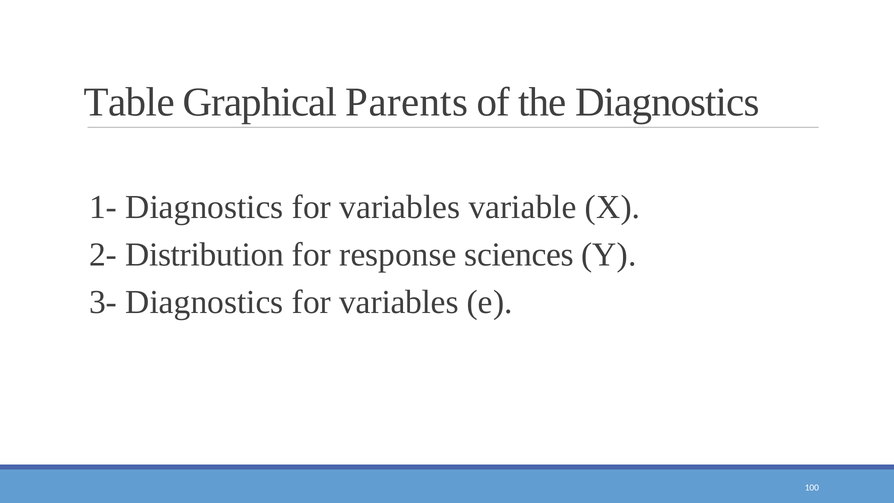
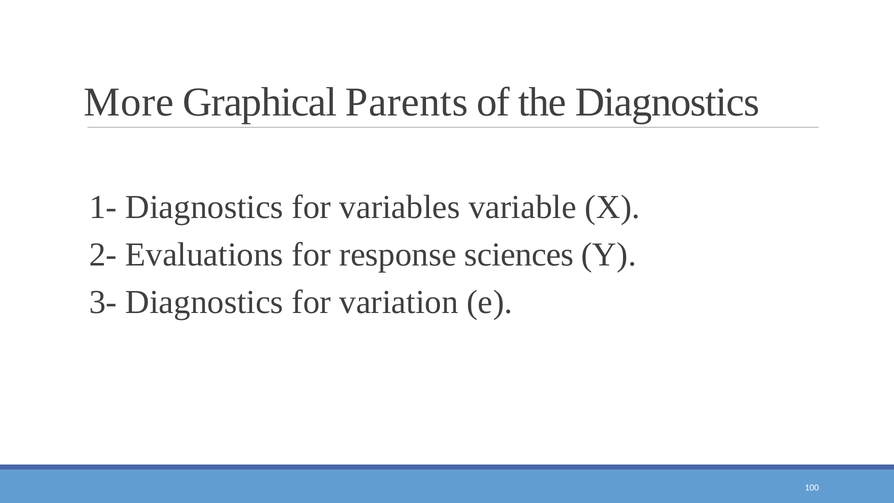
Table: Table -> More
Distribution: Distribution -> Evaluations
3- Diagnostics for variables: variables -> variation
